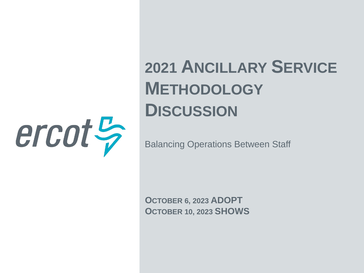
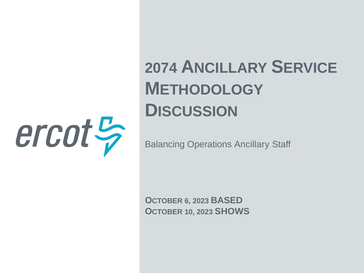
2021: 2021 -> 2074
Between: Between -> Ancillary
ADOPT: ADOPT -> BASED
